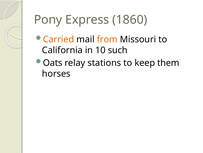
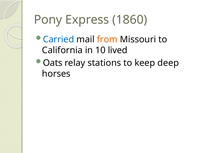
Carried colour: orange -> blue
such: such -> lived
them: them -> deep
